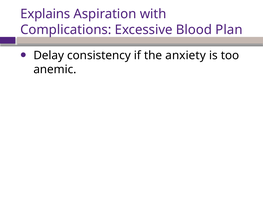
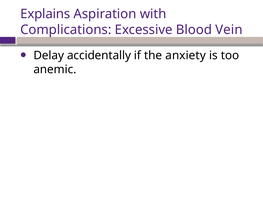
Plan: Plan -> Vein
consistency: consistency -> accidentally
